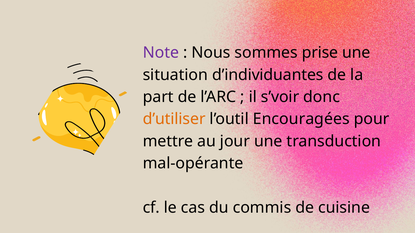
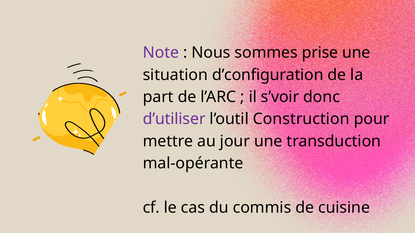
d’individuantes: d’individuantes -> d’configuration
d’utiliser colour: orange -> purple
Encouragées: Encouragées -> Construction
